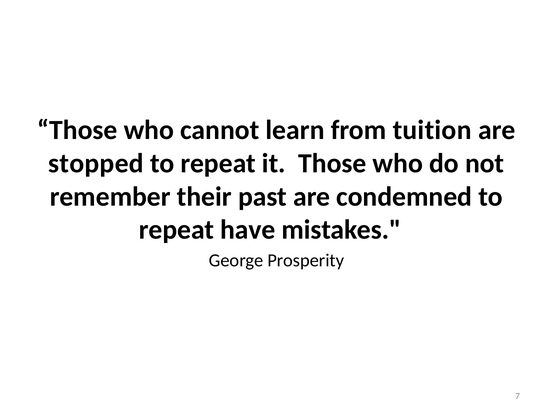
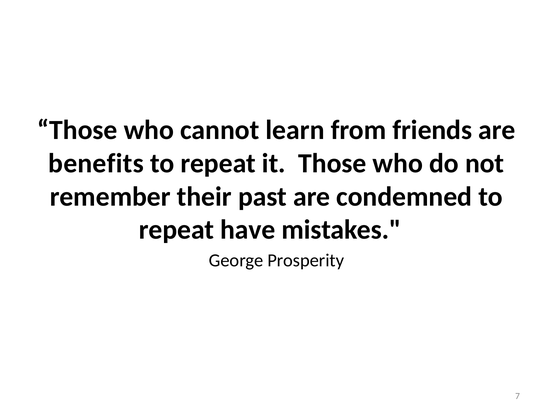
tuition: tuition -> friends
stopped: stopped -> benefits
